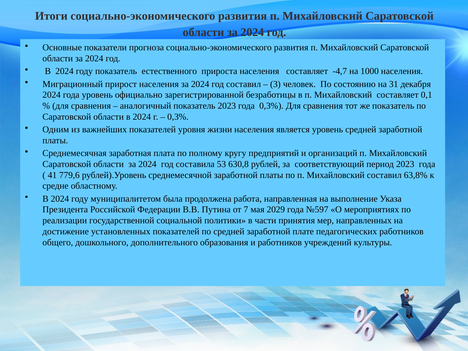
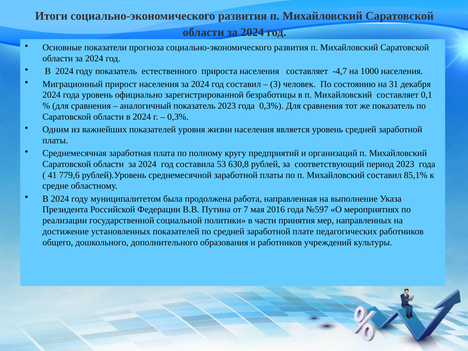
63,8%: 63,8% -> 85,1%
2029: 2029 -> 2016
